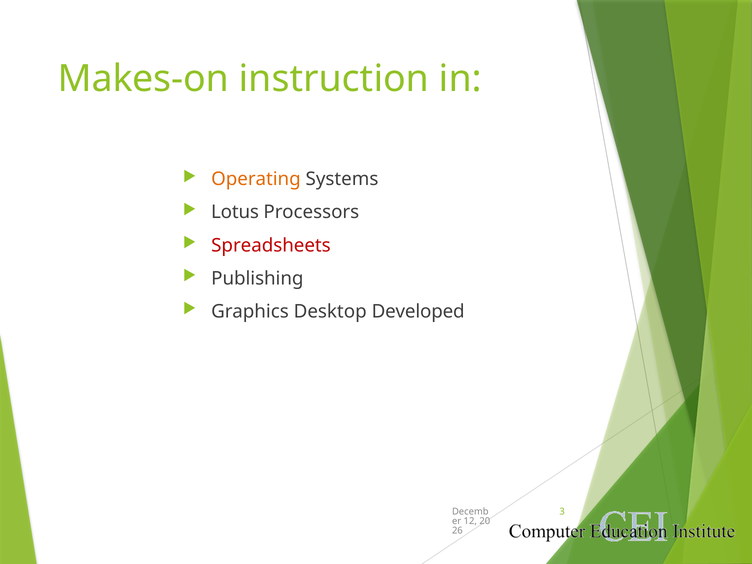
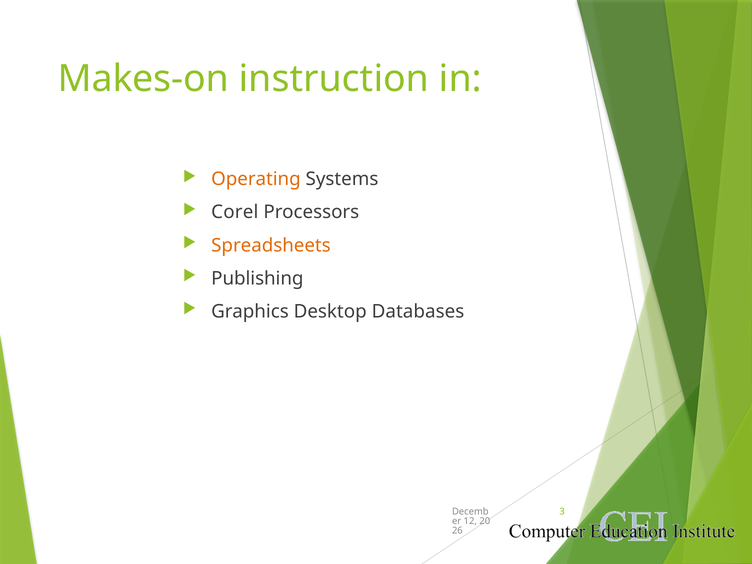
Lotus: Lotus -> Corel
Spreadsheets colour: red -> orange
Developed: Developed -> Databases
